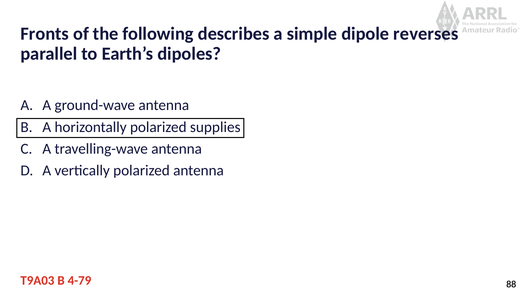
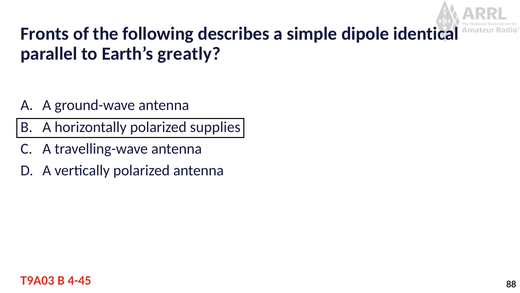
reverses: reverses -> identical
dipoles: dipoles -> greatly
4-79: 4-79 -> 4-45
